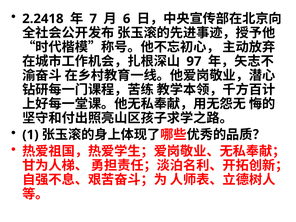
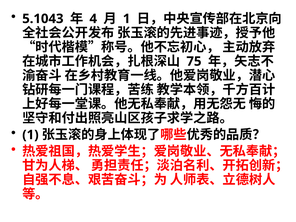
2.2418: 2.2418 -> 5.1043
7: 7 -> 4
6 at (127, 19): 6 -> 1
97: 97 -> 75
